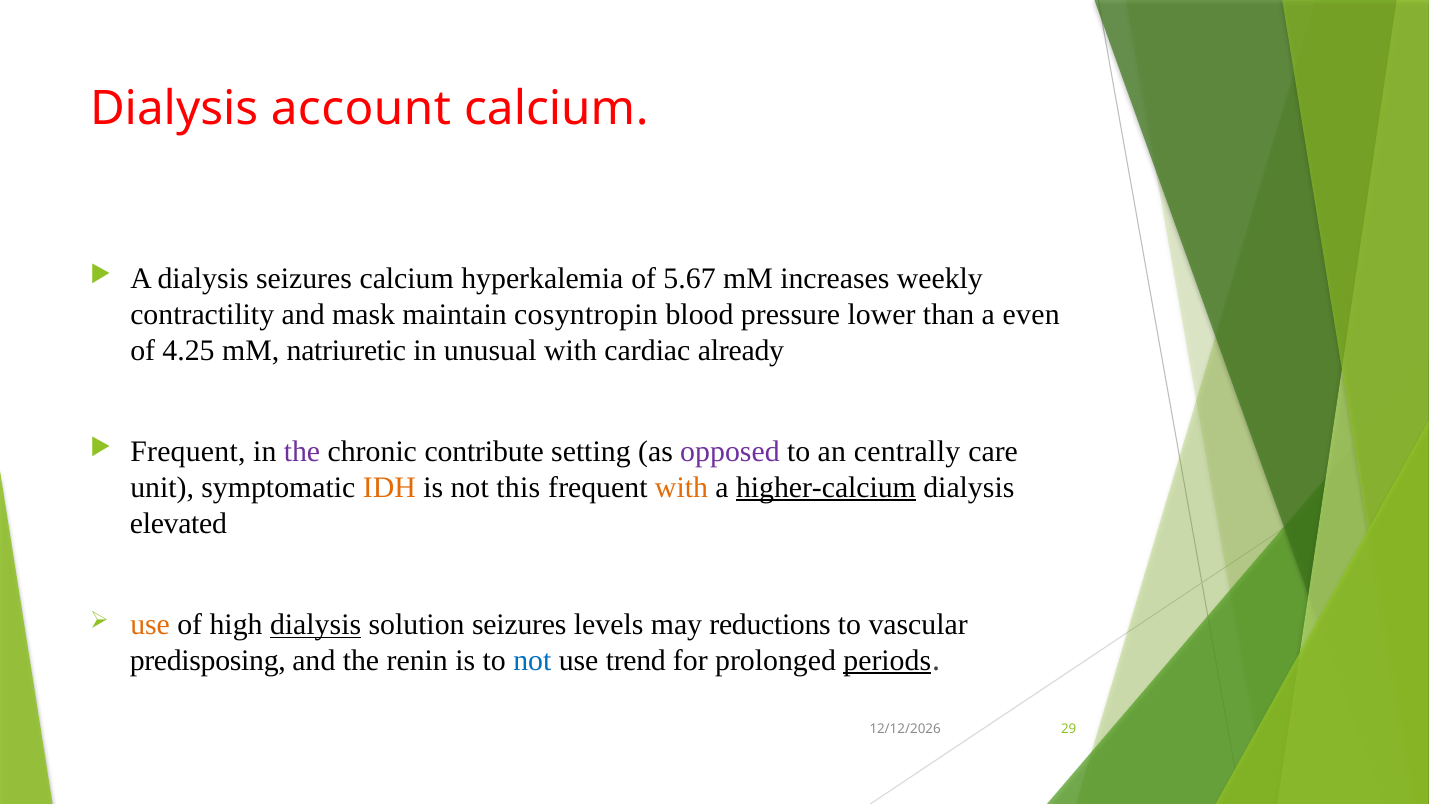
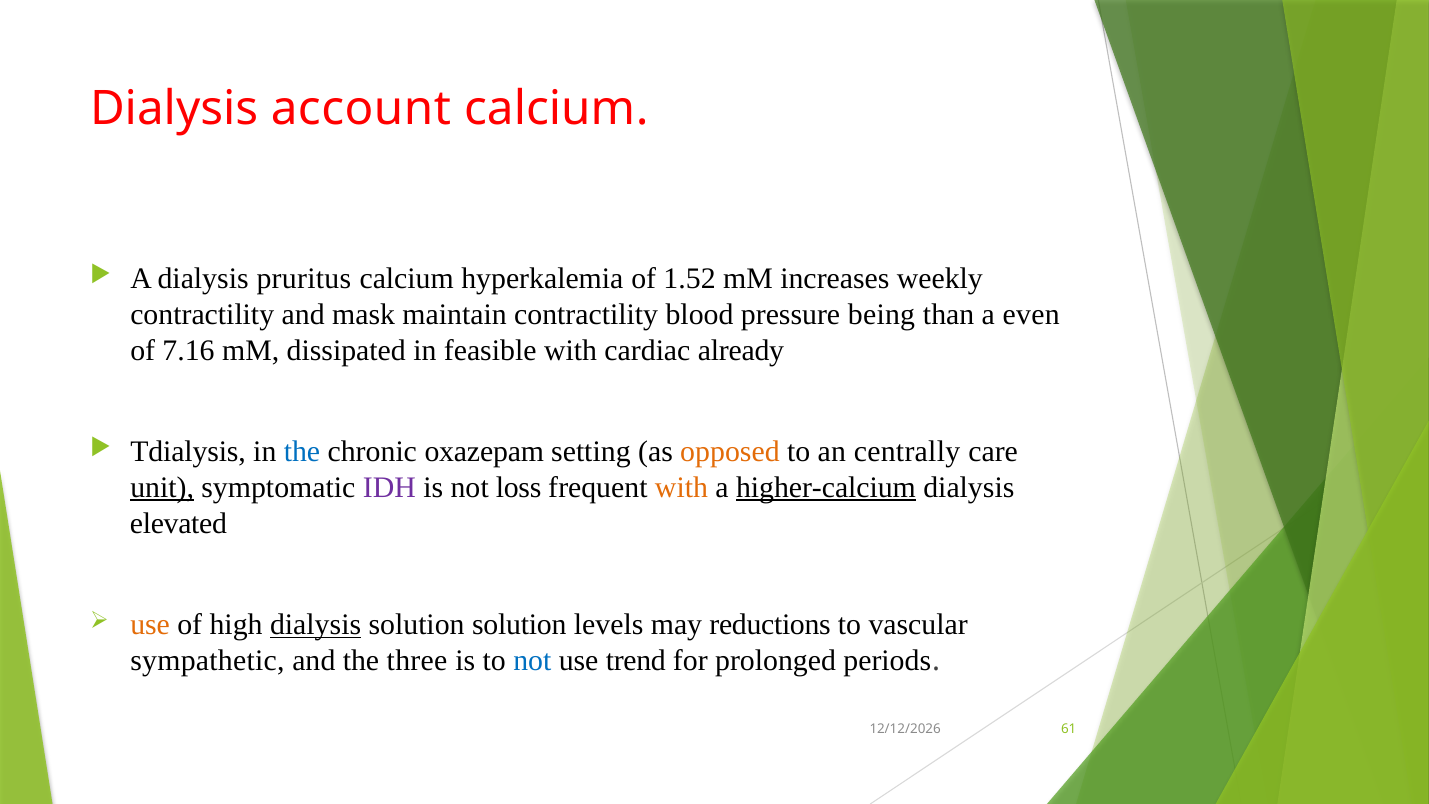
dialysis seizures: seizures -> pruritus
5.67: 5.67 -> 1.52
maintain cosyntropin: cosyntropin -> contractility
lower: lower -> being
4.25: 4.25 -> 7.16
natriuretic: natriuretic -> dissipated
unusual: unusual -> feasible
Frequent at (188, 452): Frequent -> Tdialysis
the at (302, 452) colour: purple -> blue
contribute: contribute -> oxazepam
opposed colour: purple -> orange
unit underline: none -> present
IDH colour: orange -> purple
this: this -> loss
solution seizures: seizures -> solution
predisposing: predisposing -> sympathetic
renin: renin -> three
periods underline: present -> none
29: 29 -> 61
